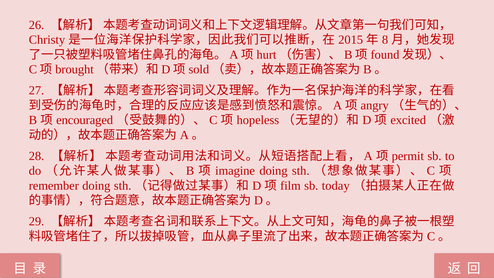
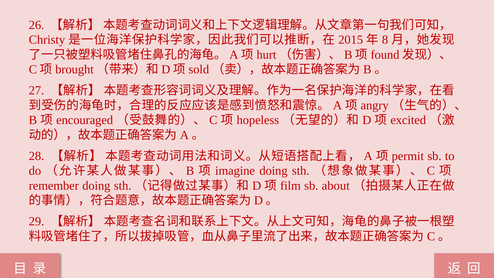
today: today -> about
